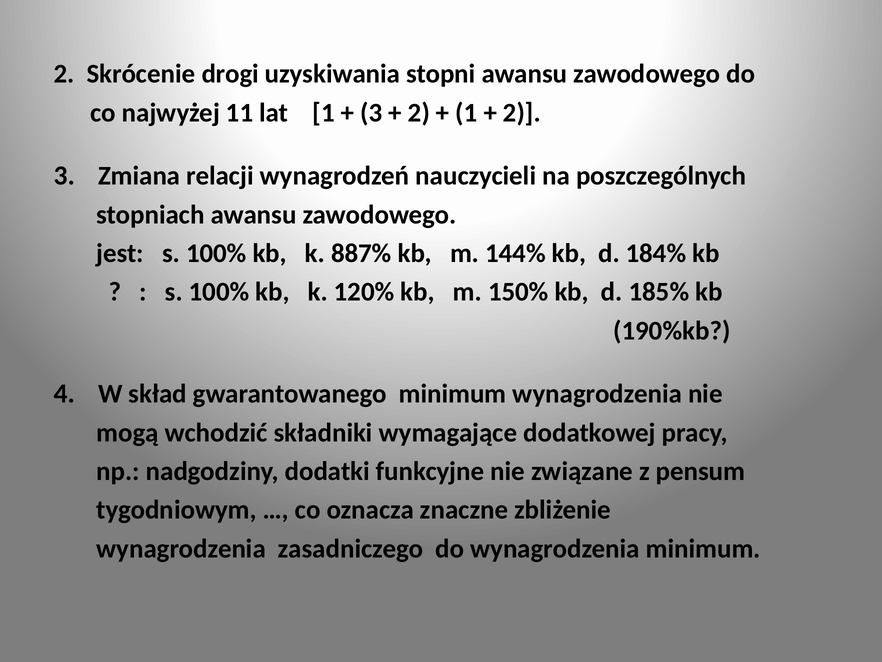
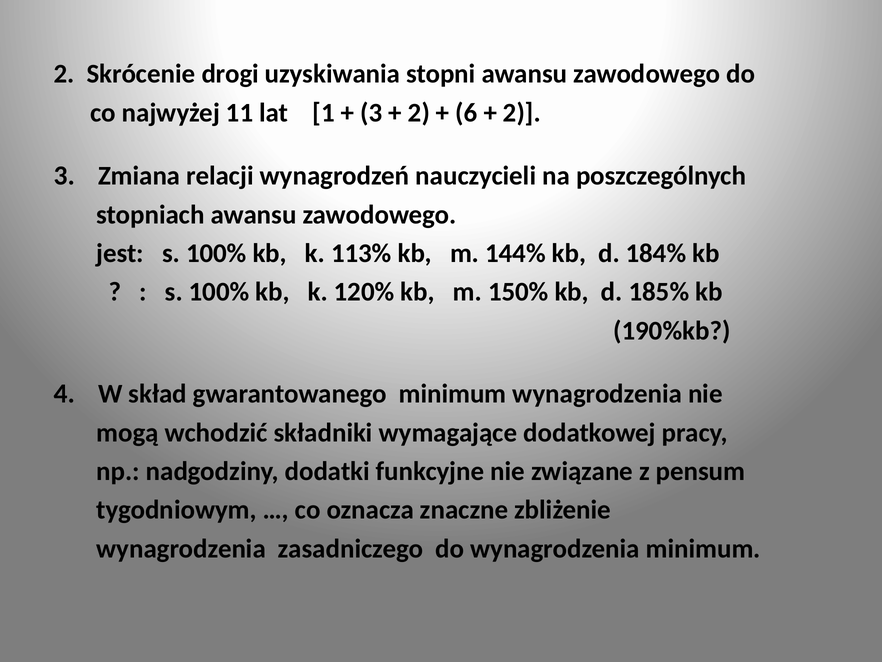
1 at (466, 113): 1 -> 6
887%: 887% -> 113%
